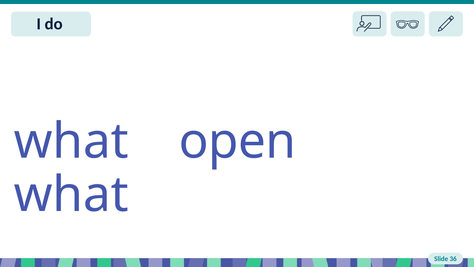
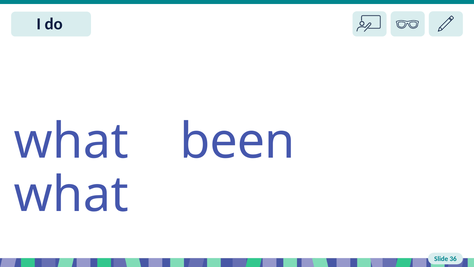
open: open -> been
